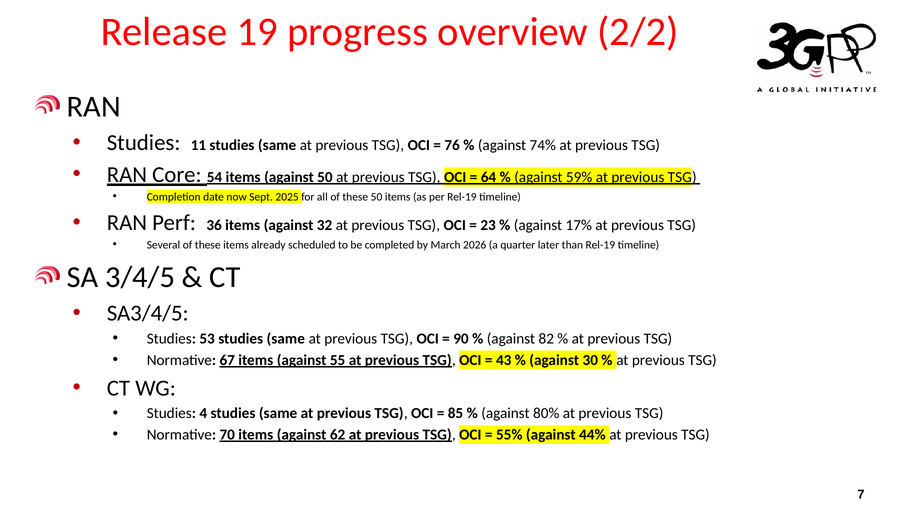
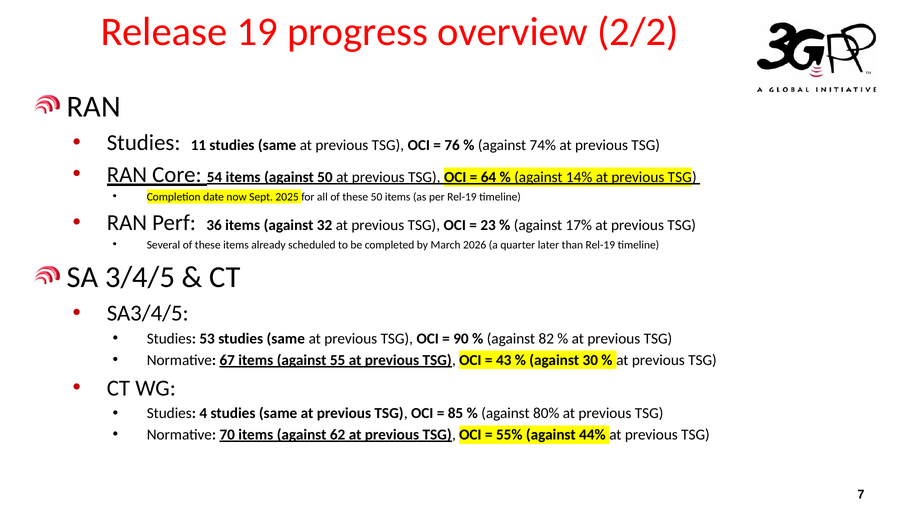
59%: 59% -> 14%
